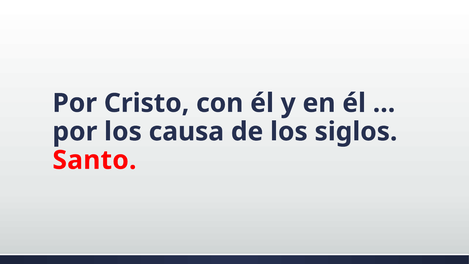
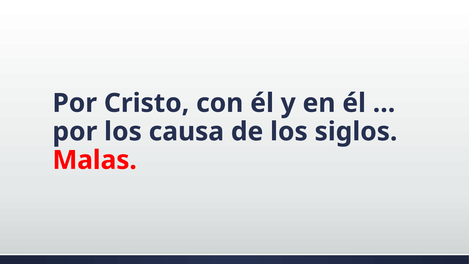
Santo: Santo -> Malas
